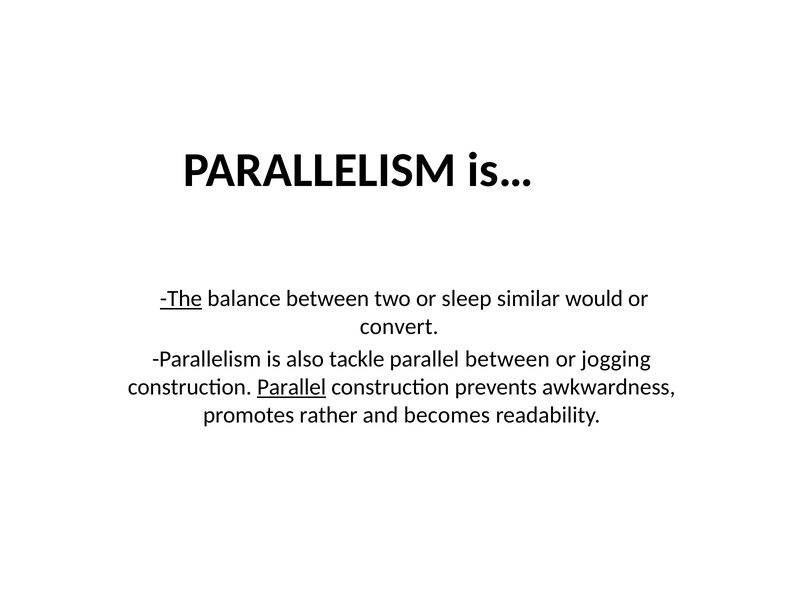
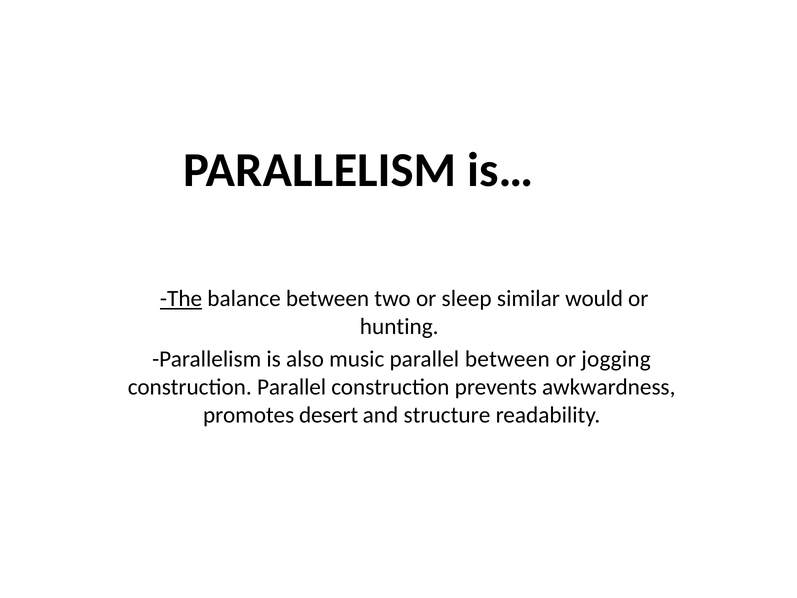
convert: convert -> hunting
tackle: tackle -> music
Parallel at (292, 387) underline: present -> none
rather: rather -> desert
becomes: becomes -> structure
